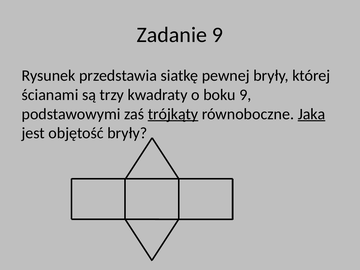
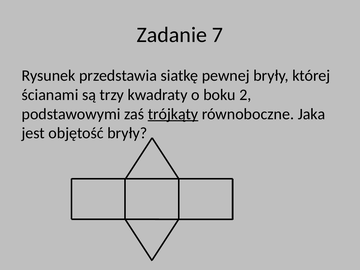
Zadanie 9: 9 -> 7
boku 9: 9 -> 2
Jaka underline: present -> none
